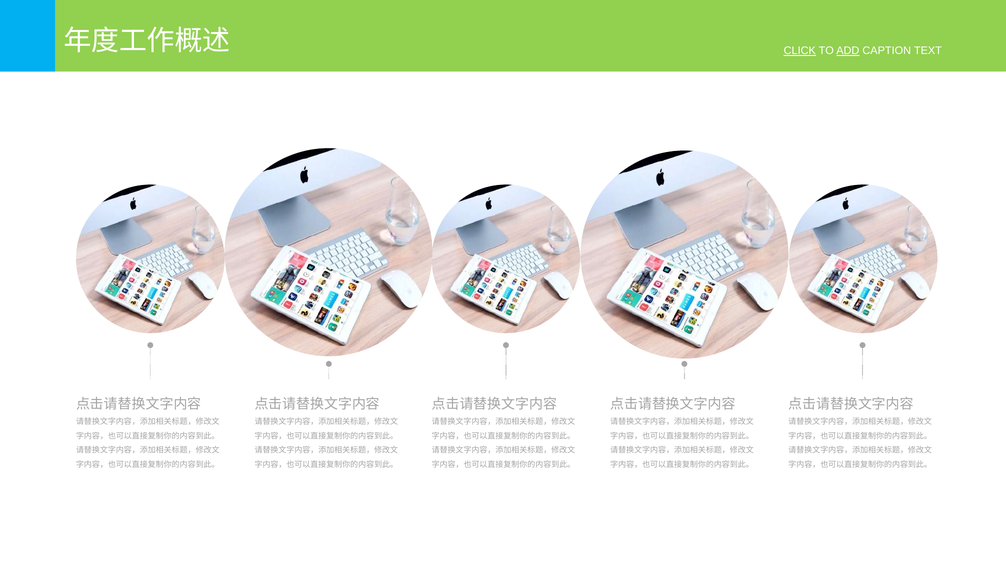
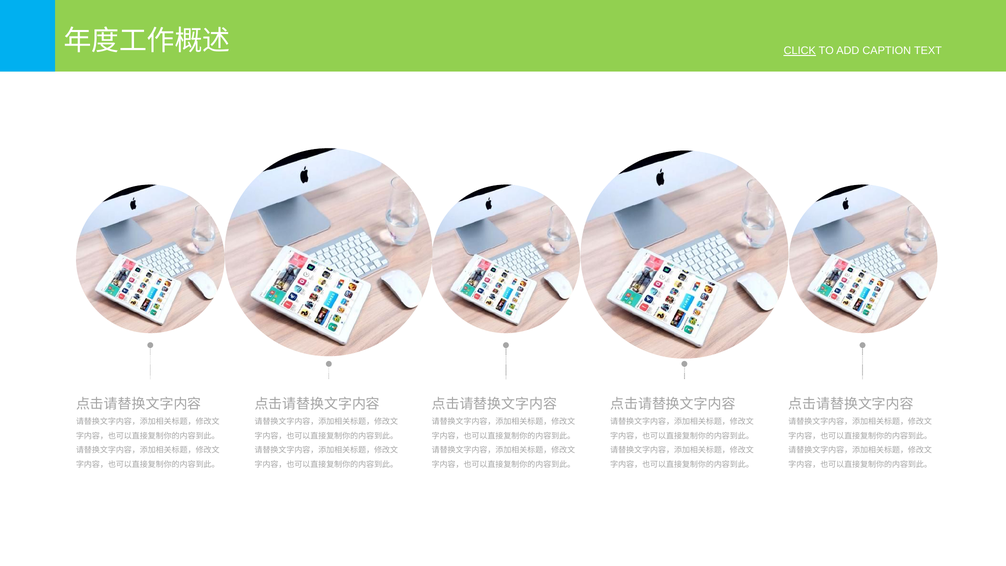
ADD underline: present -> none
